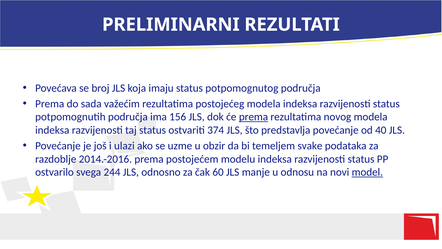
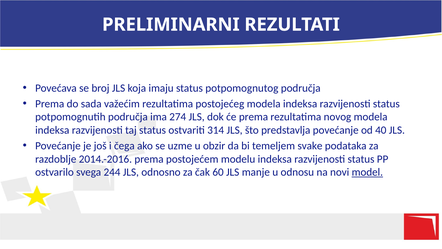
156: 156 -> 274
prema at (253, 117) underline: present -> none
374: 374 -> 314
ulazi: ulazi -> čega
